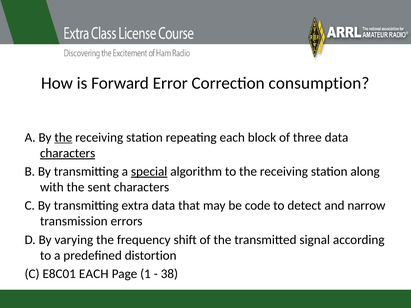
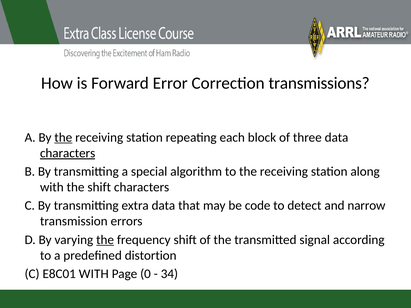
consumption: consumption -> transmissions
special underline: present -> none
the sent: sent -> shift
the at (105, 240) underline: none -> present
E8C01 EACH: EACH -> WITH
1: 1 -> 0
38: 38 -> 34
